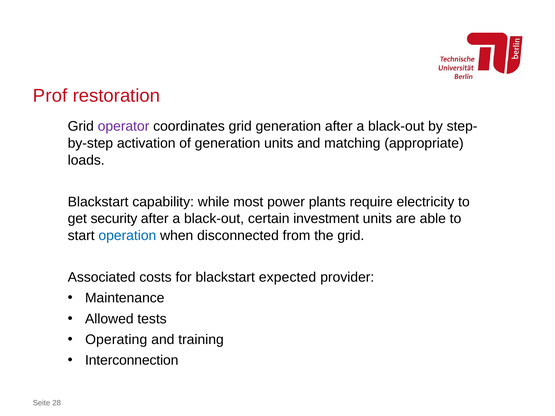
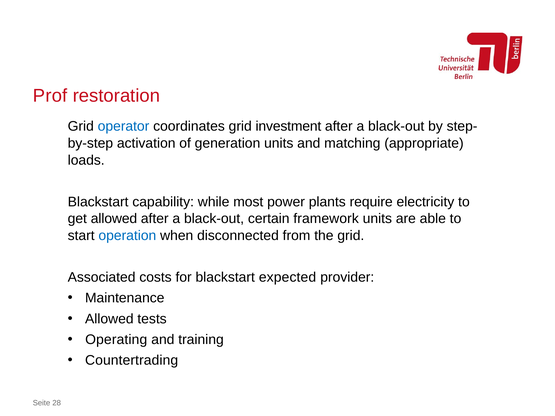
operator colour: purple -> blue
grid generation: generation -> investment
get security: security -> allowed
investment: investment -> framework
Interconnection: Interconnection -> Countertrading
